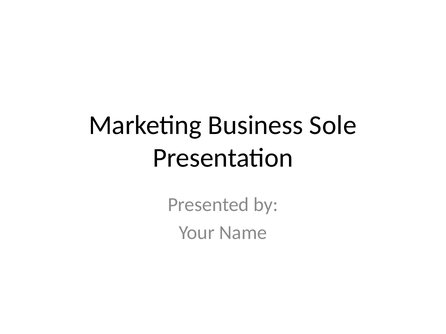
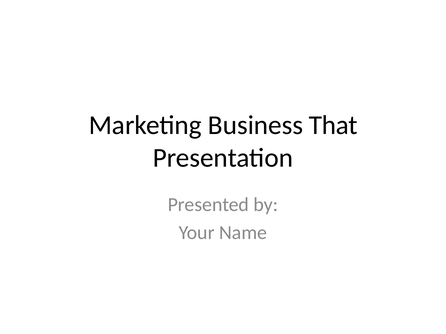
Sole: Sole -> That
